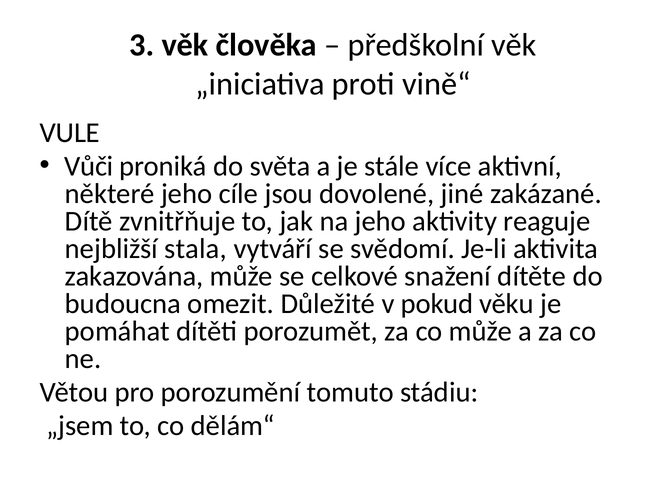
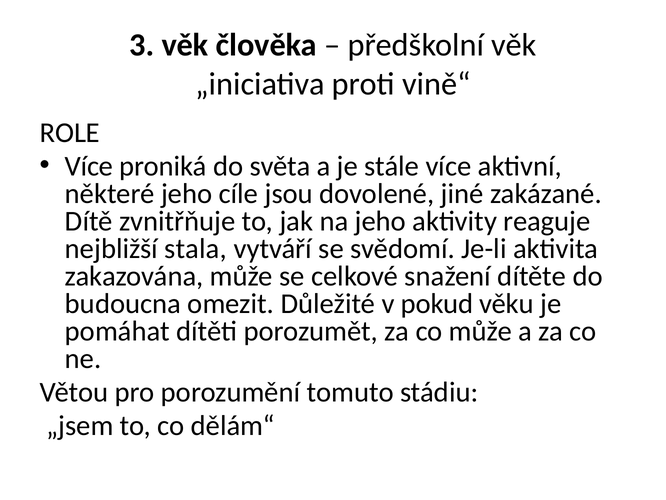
VULE: VULE -> ROLE
Vůči at (89, 166): Vůči -> Více
